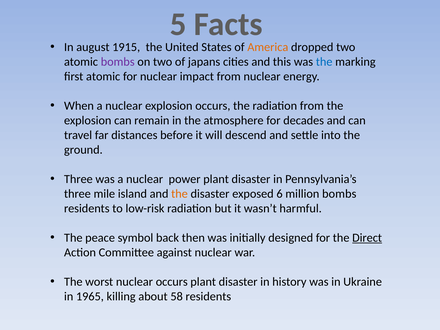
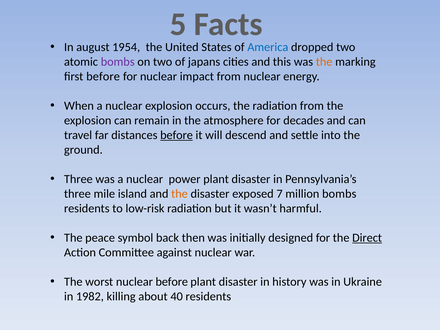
1915: 1915 -> 1954
America colour: orange -> blue
the at (324, 62) colour: blue -> orange
first atomic: atomic -> before
before at (177, 135) underline: none -> present
6: 6 -> 7
nuclear occurs: occurs -> before
1965: 1965 -> 1982
58: 58 -> 40
